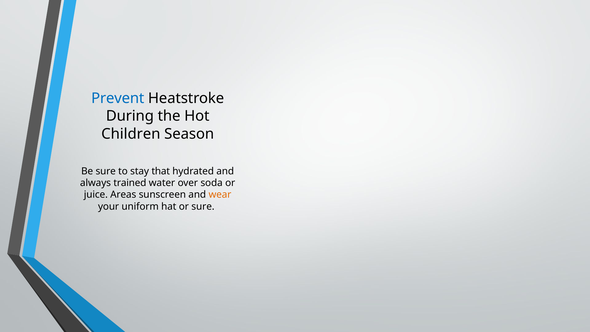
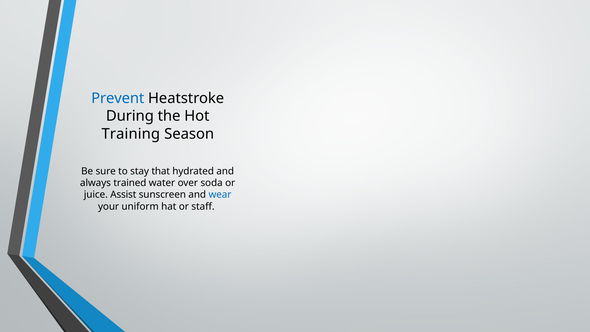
Children: Children -> Training
Areas: Areas -> Assist
wear colour: orange -> blue
or sure: sure -> staff
